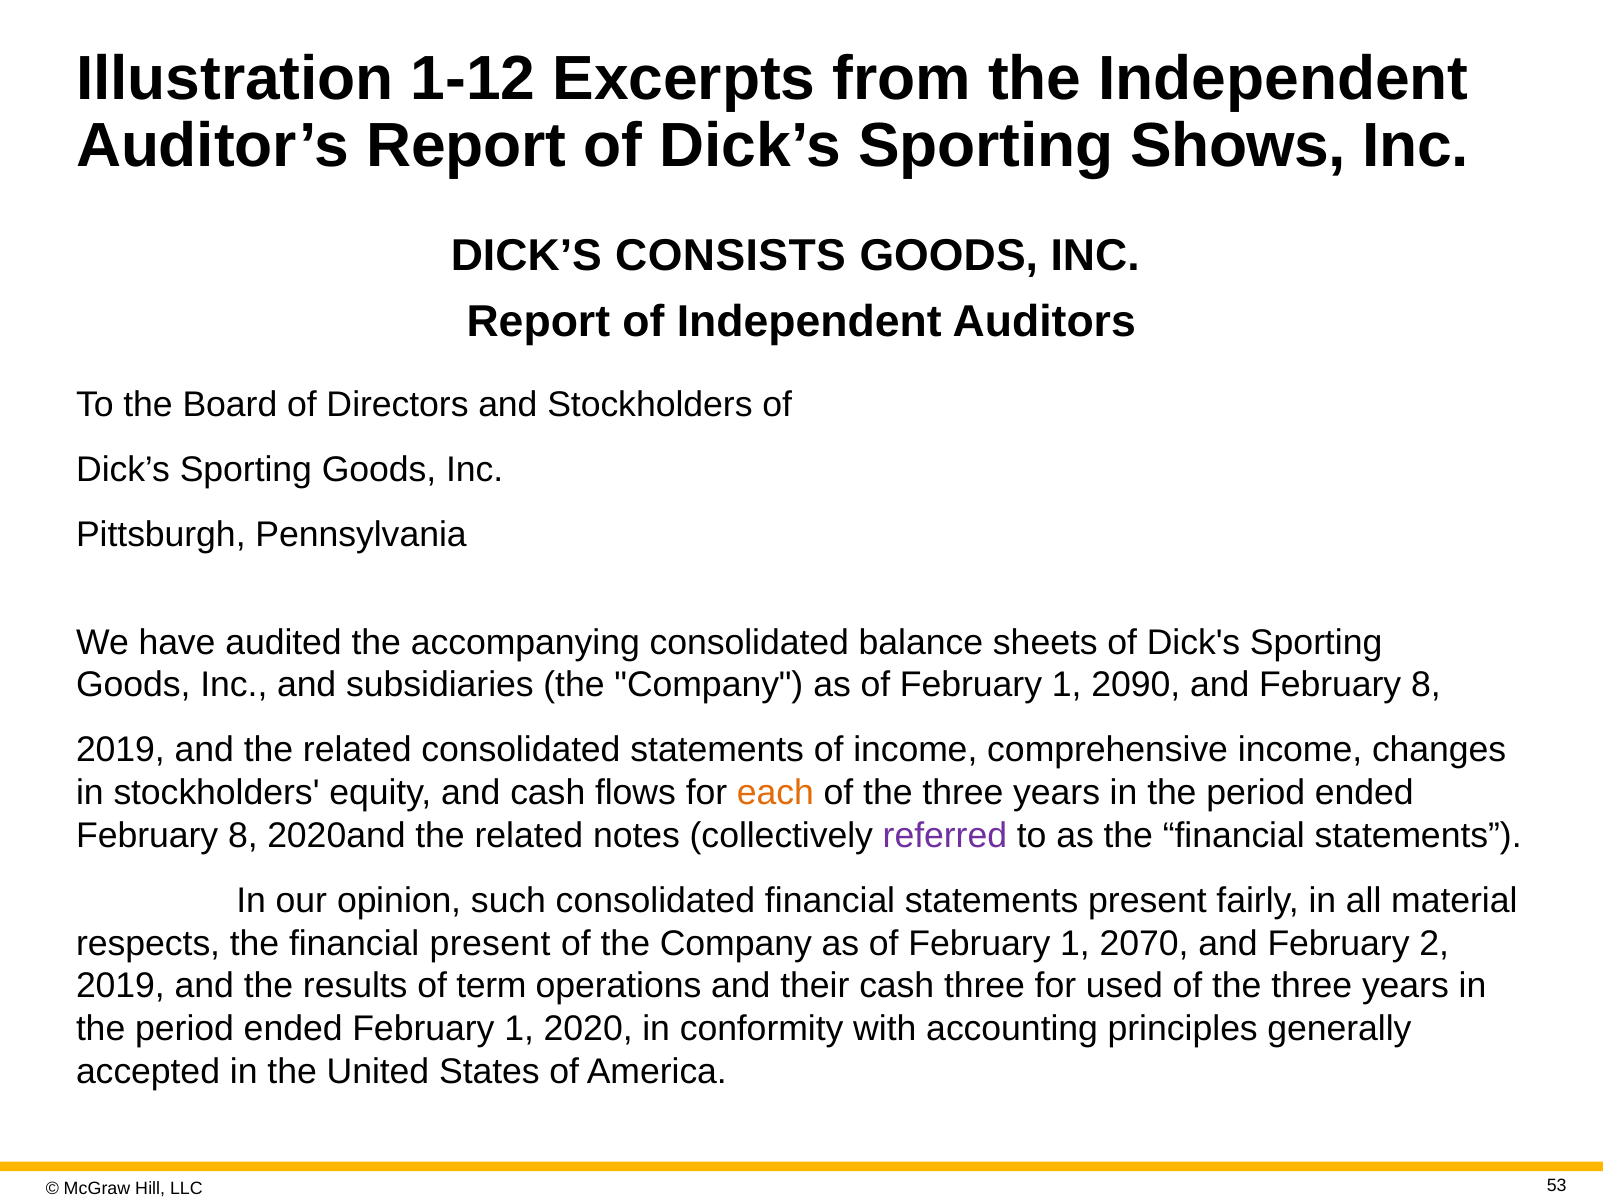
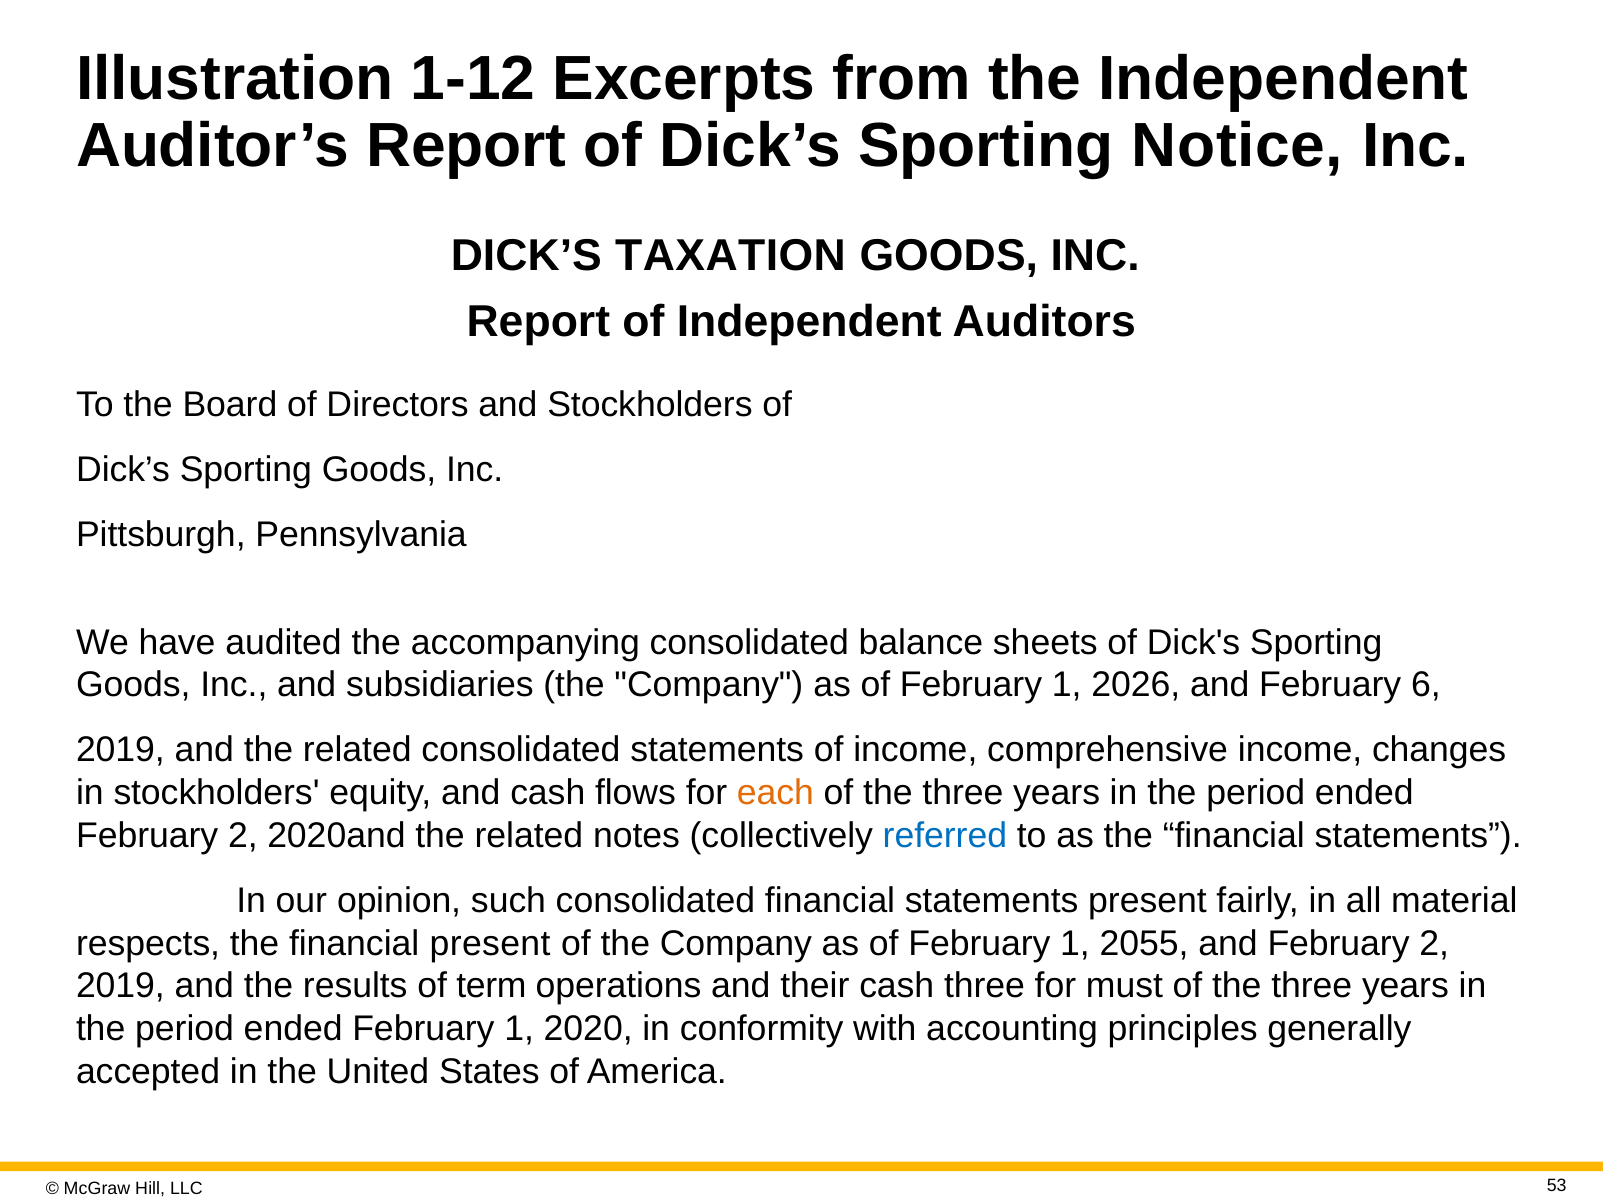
Shows: Shows -> Notice
CONSISTS: CONSISTS -> TAXATION
2090: 2090 -> 2026
and February 8: 8 -> 6
8 at (243, 835): 8 -> 2
referred colour: purple -> blue
2070: 2070 -> 2055
used: used -> must
